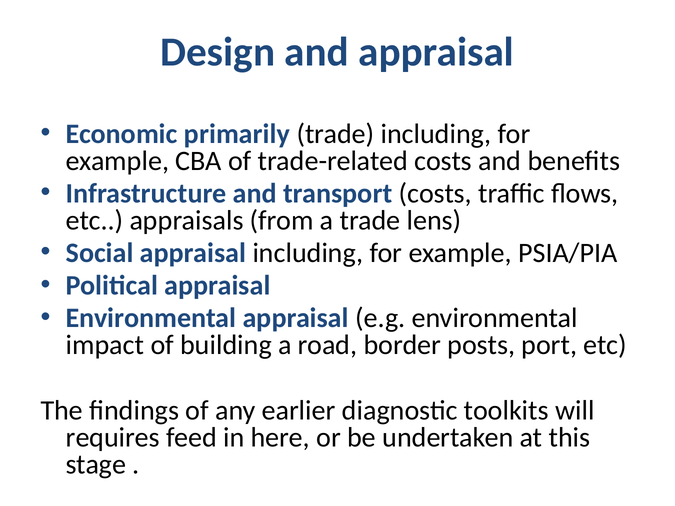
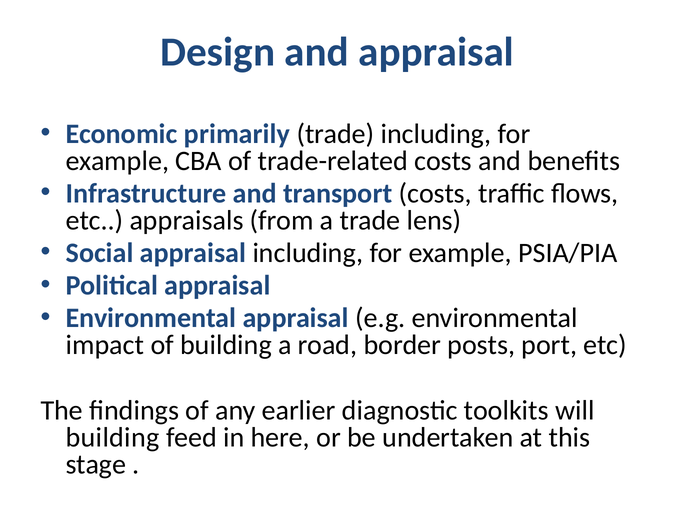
requires at (113, 438): requires -> building
